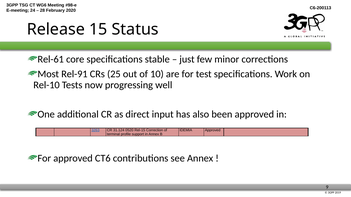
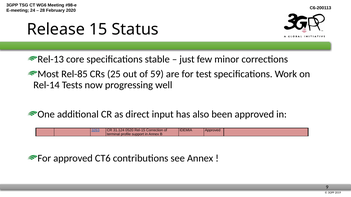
Rel-61: Rel-61 -> Rel-13
Rel-91: Rel-91 -> Rel-85
10: 10 -> 59
Rel-10: Rel-10 -> Rel-14
